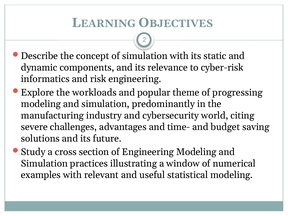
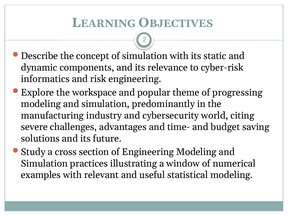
workloads: workloads -> workspace
